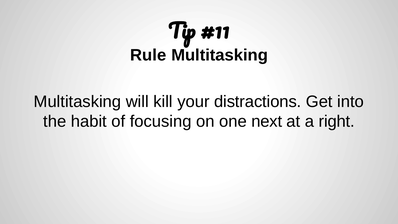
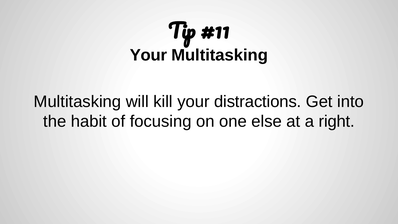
Rule at (148, 55): Rule -> Your
next: next -> else
